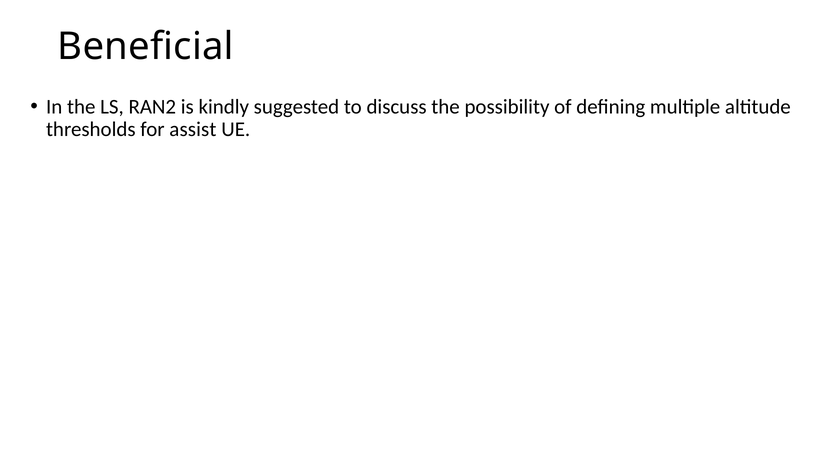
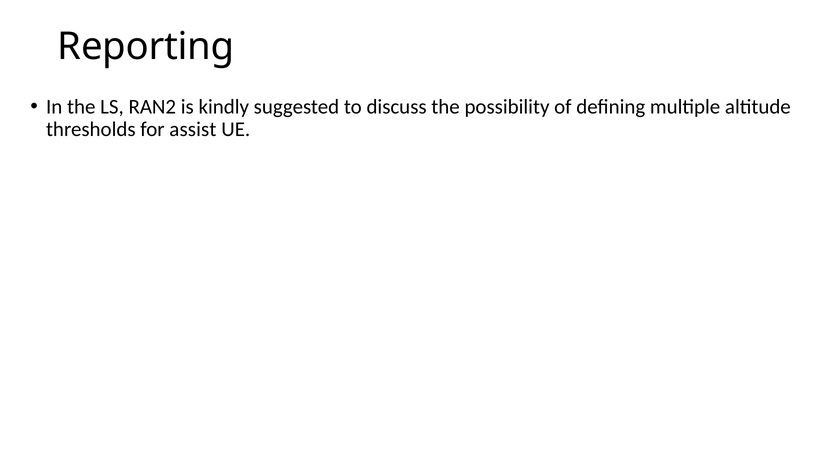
Beneficial: Beneficial -> Reporting
